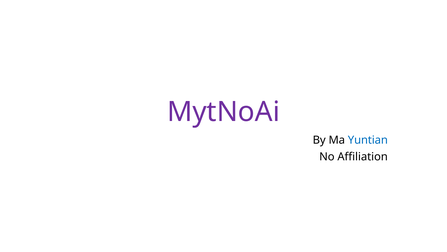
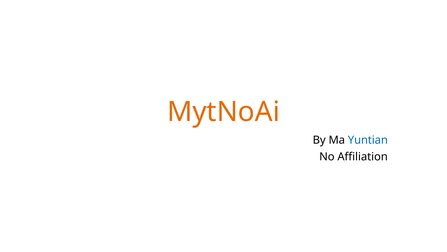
MytNoAi colour: purple -> orange
